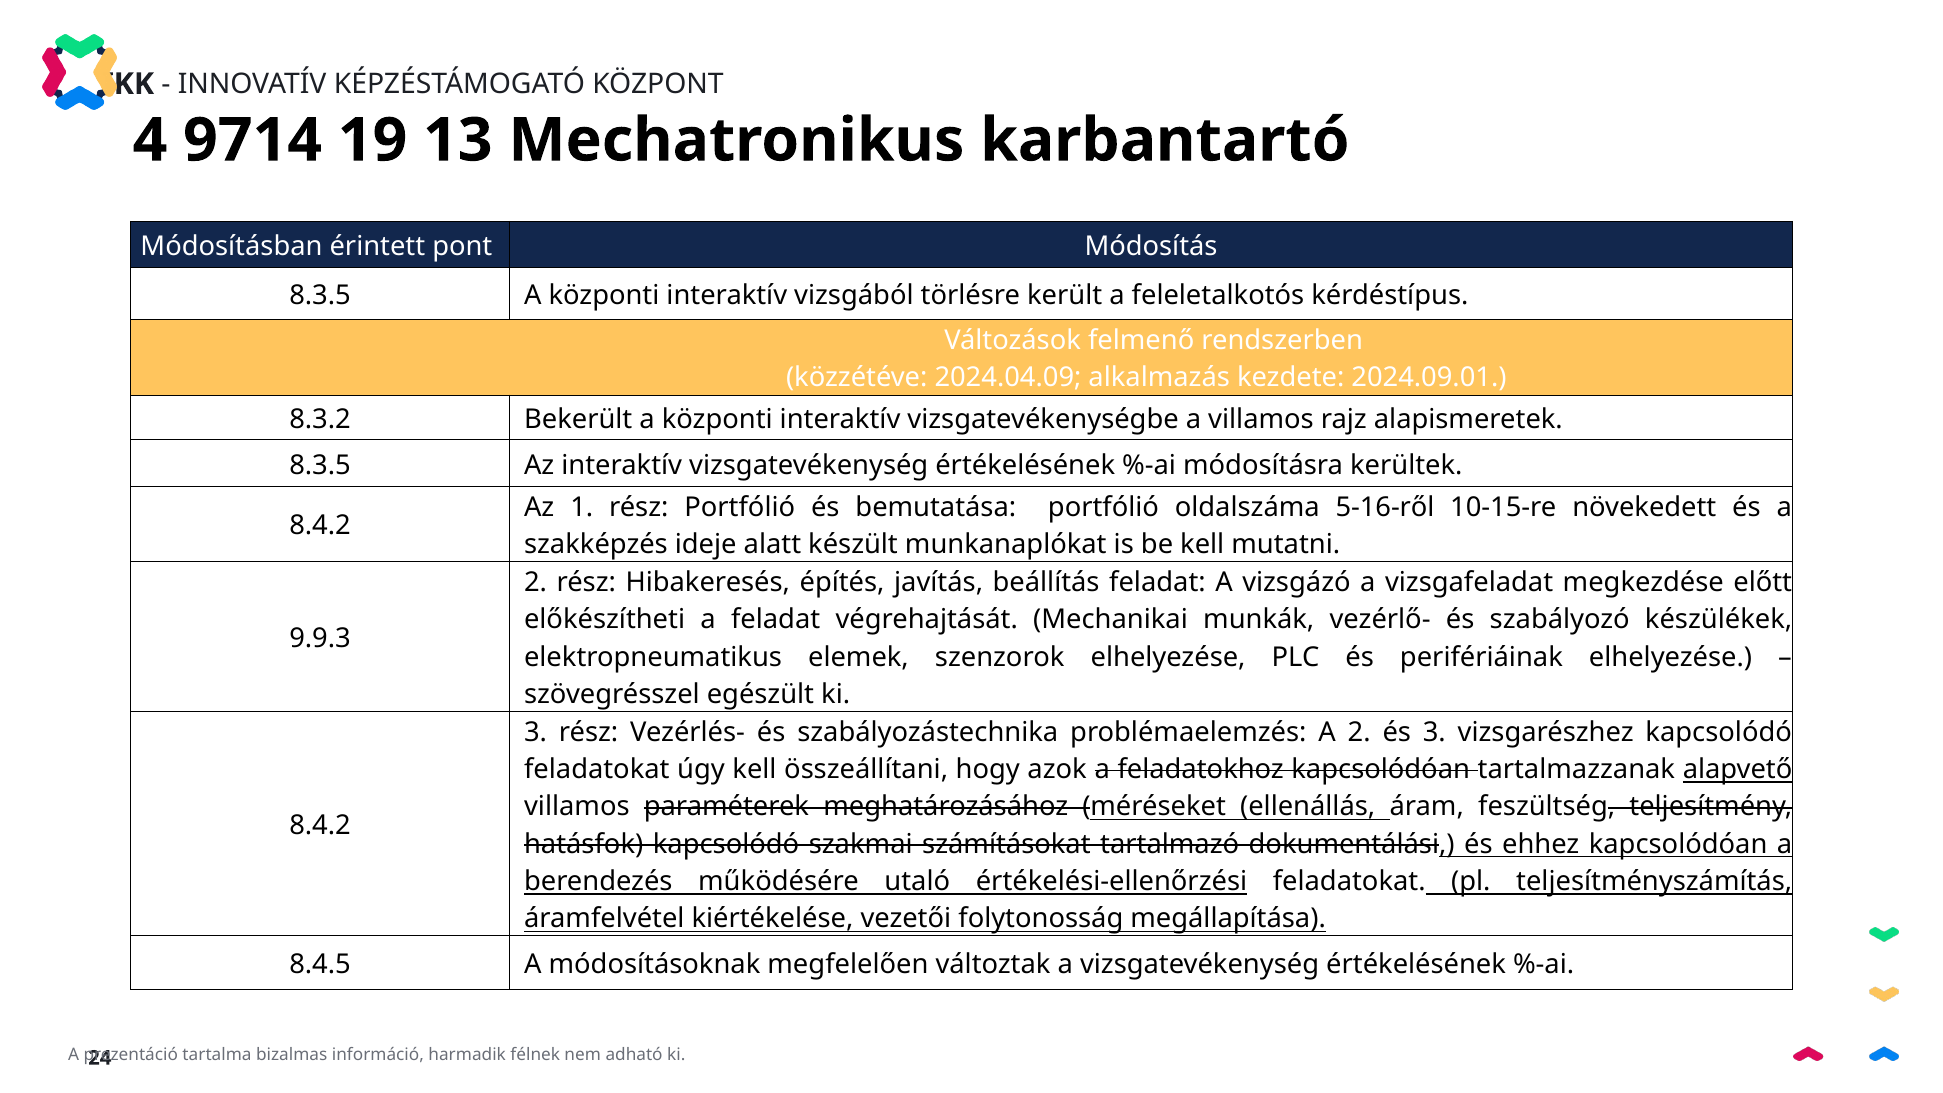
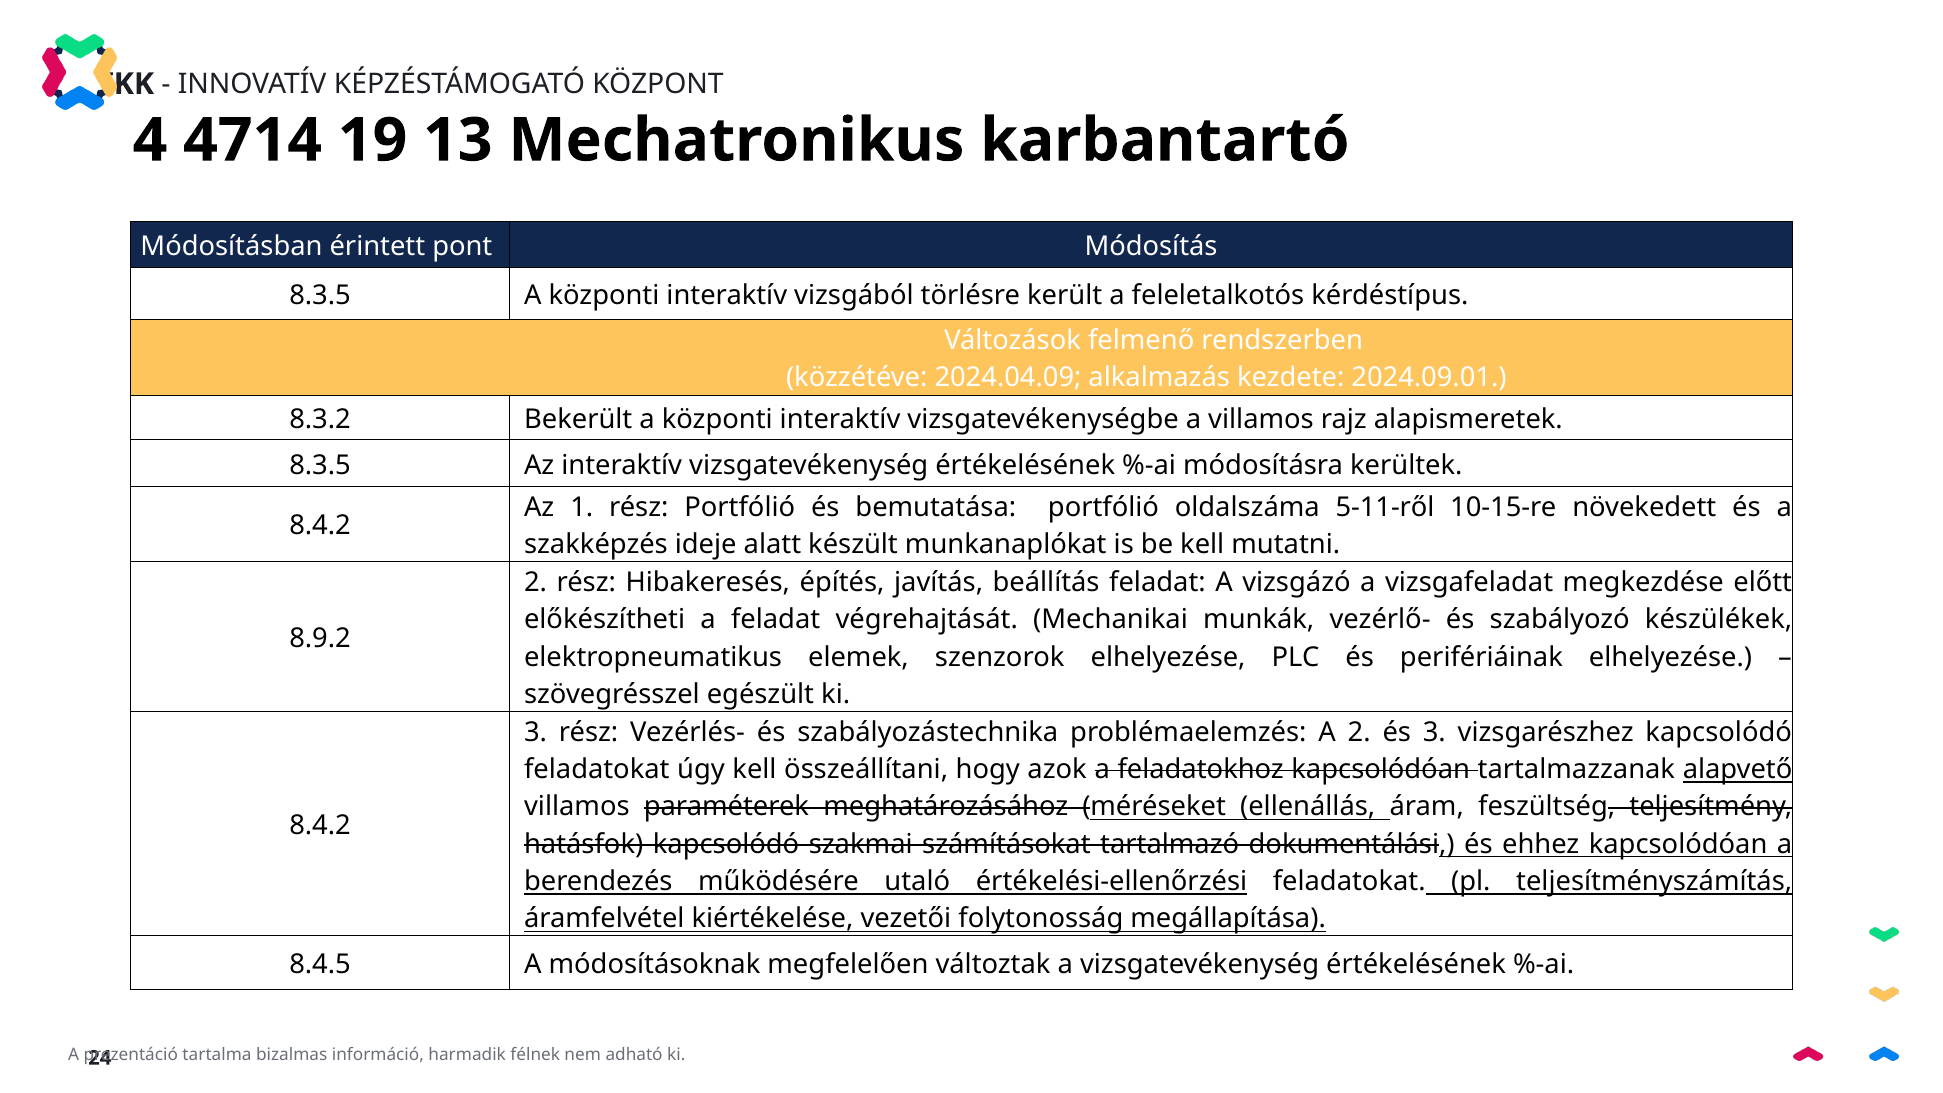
9714: 9714 -> 4714
5-16-ről: 5-16-ről -> 5-11-ről
9.9.3: 9.9.3 -> 8.9.2
